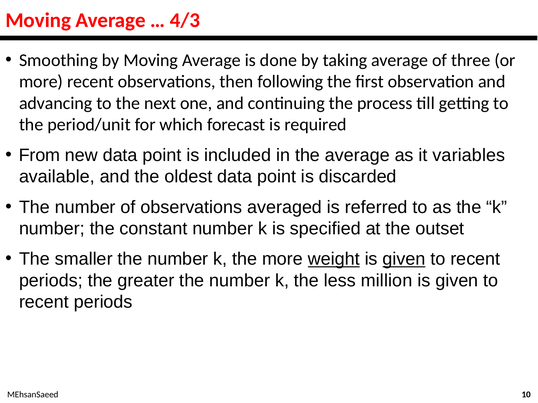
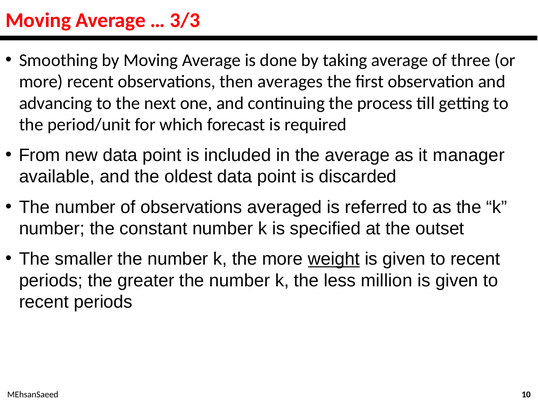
4/3: 4/3 -> 3/3
following: following -> averages
variables: variables -> manager
given at (404, 259) underline: present -> none
